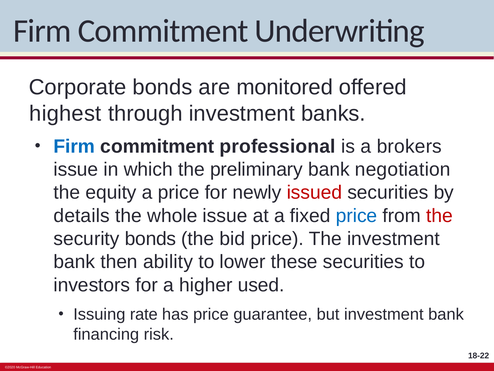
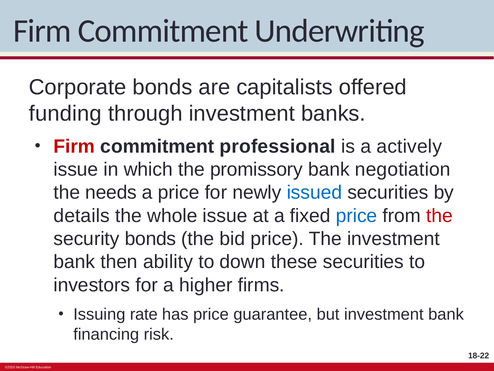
monitored: monitored -> capitalists
highest: highest -> funding
Firm at (74, 146) colour: blue -> red
brokers: brokers -> actively
preliminary: preliminary -> promissory
equity: equity -> needs
issued colour: red -> blue
lower: lower -> down
used: used -> firms
